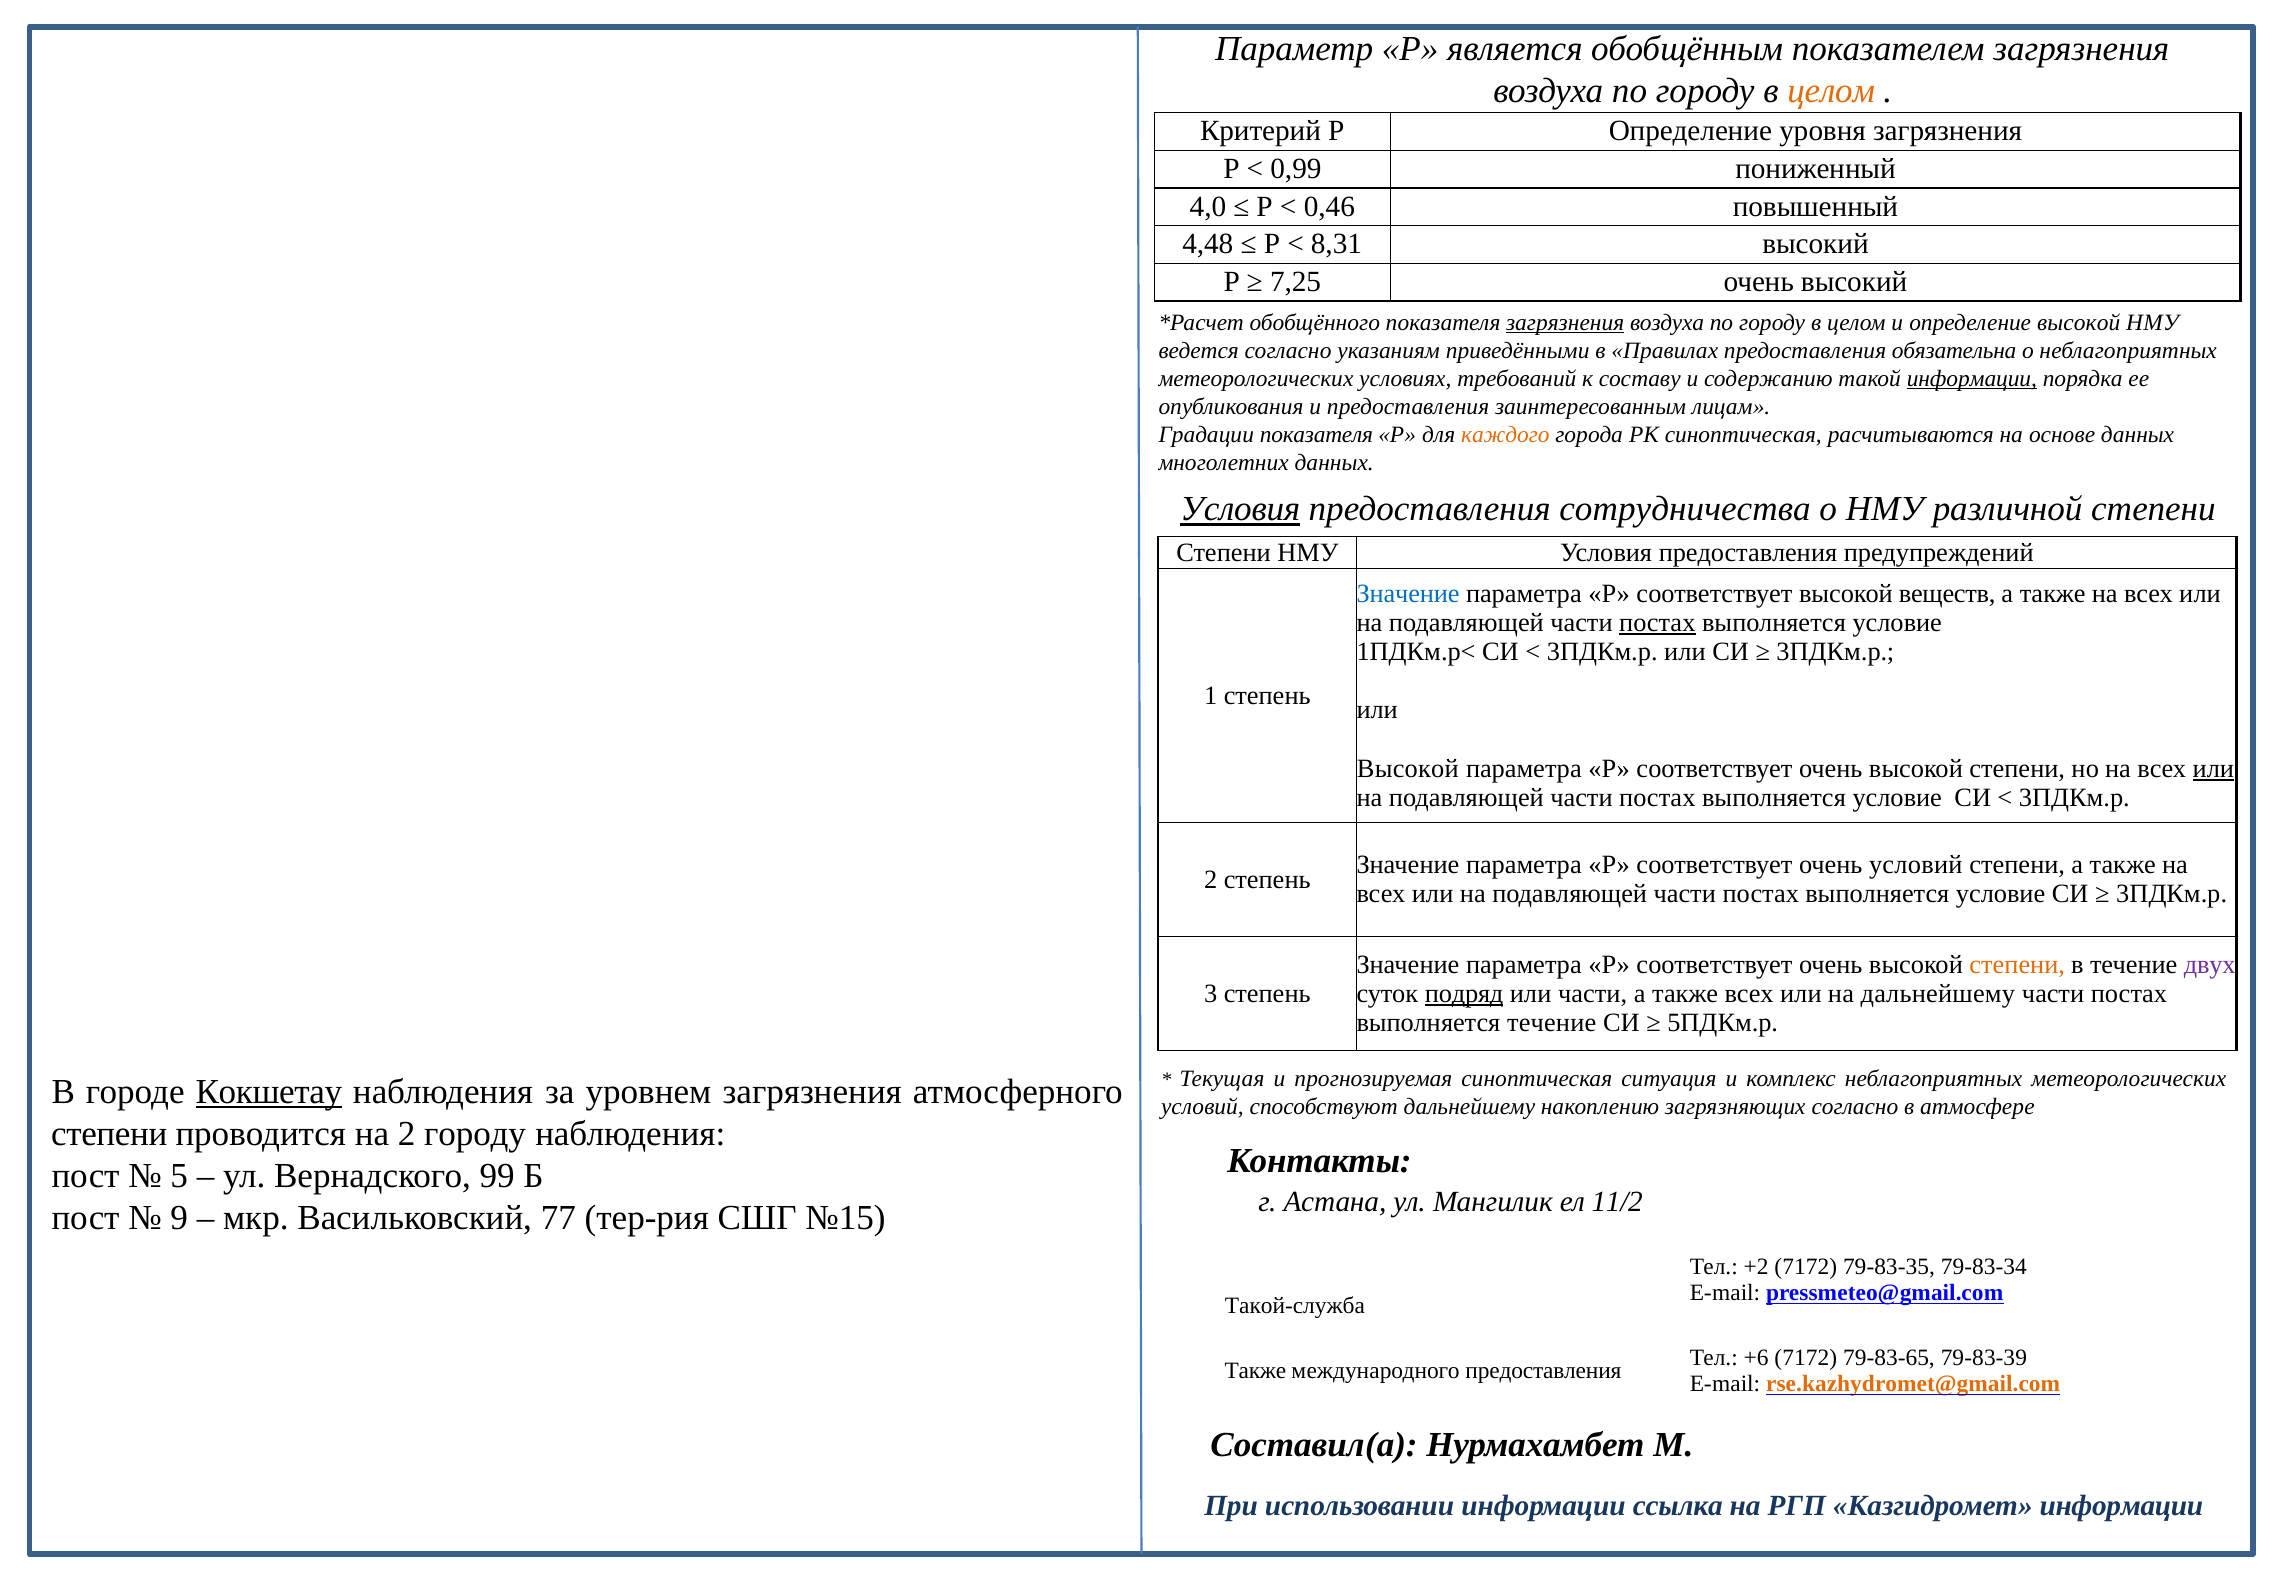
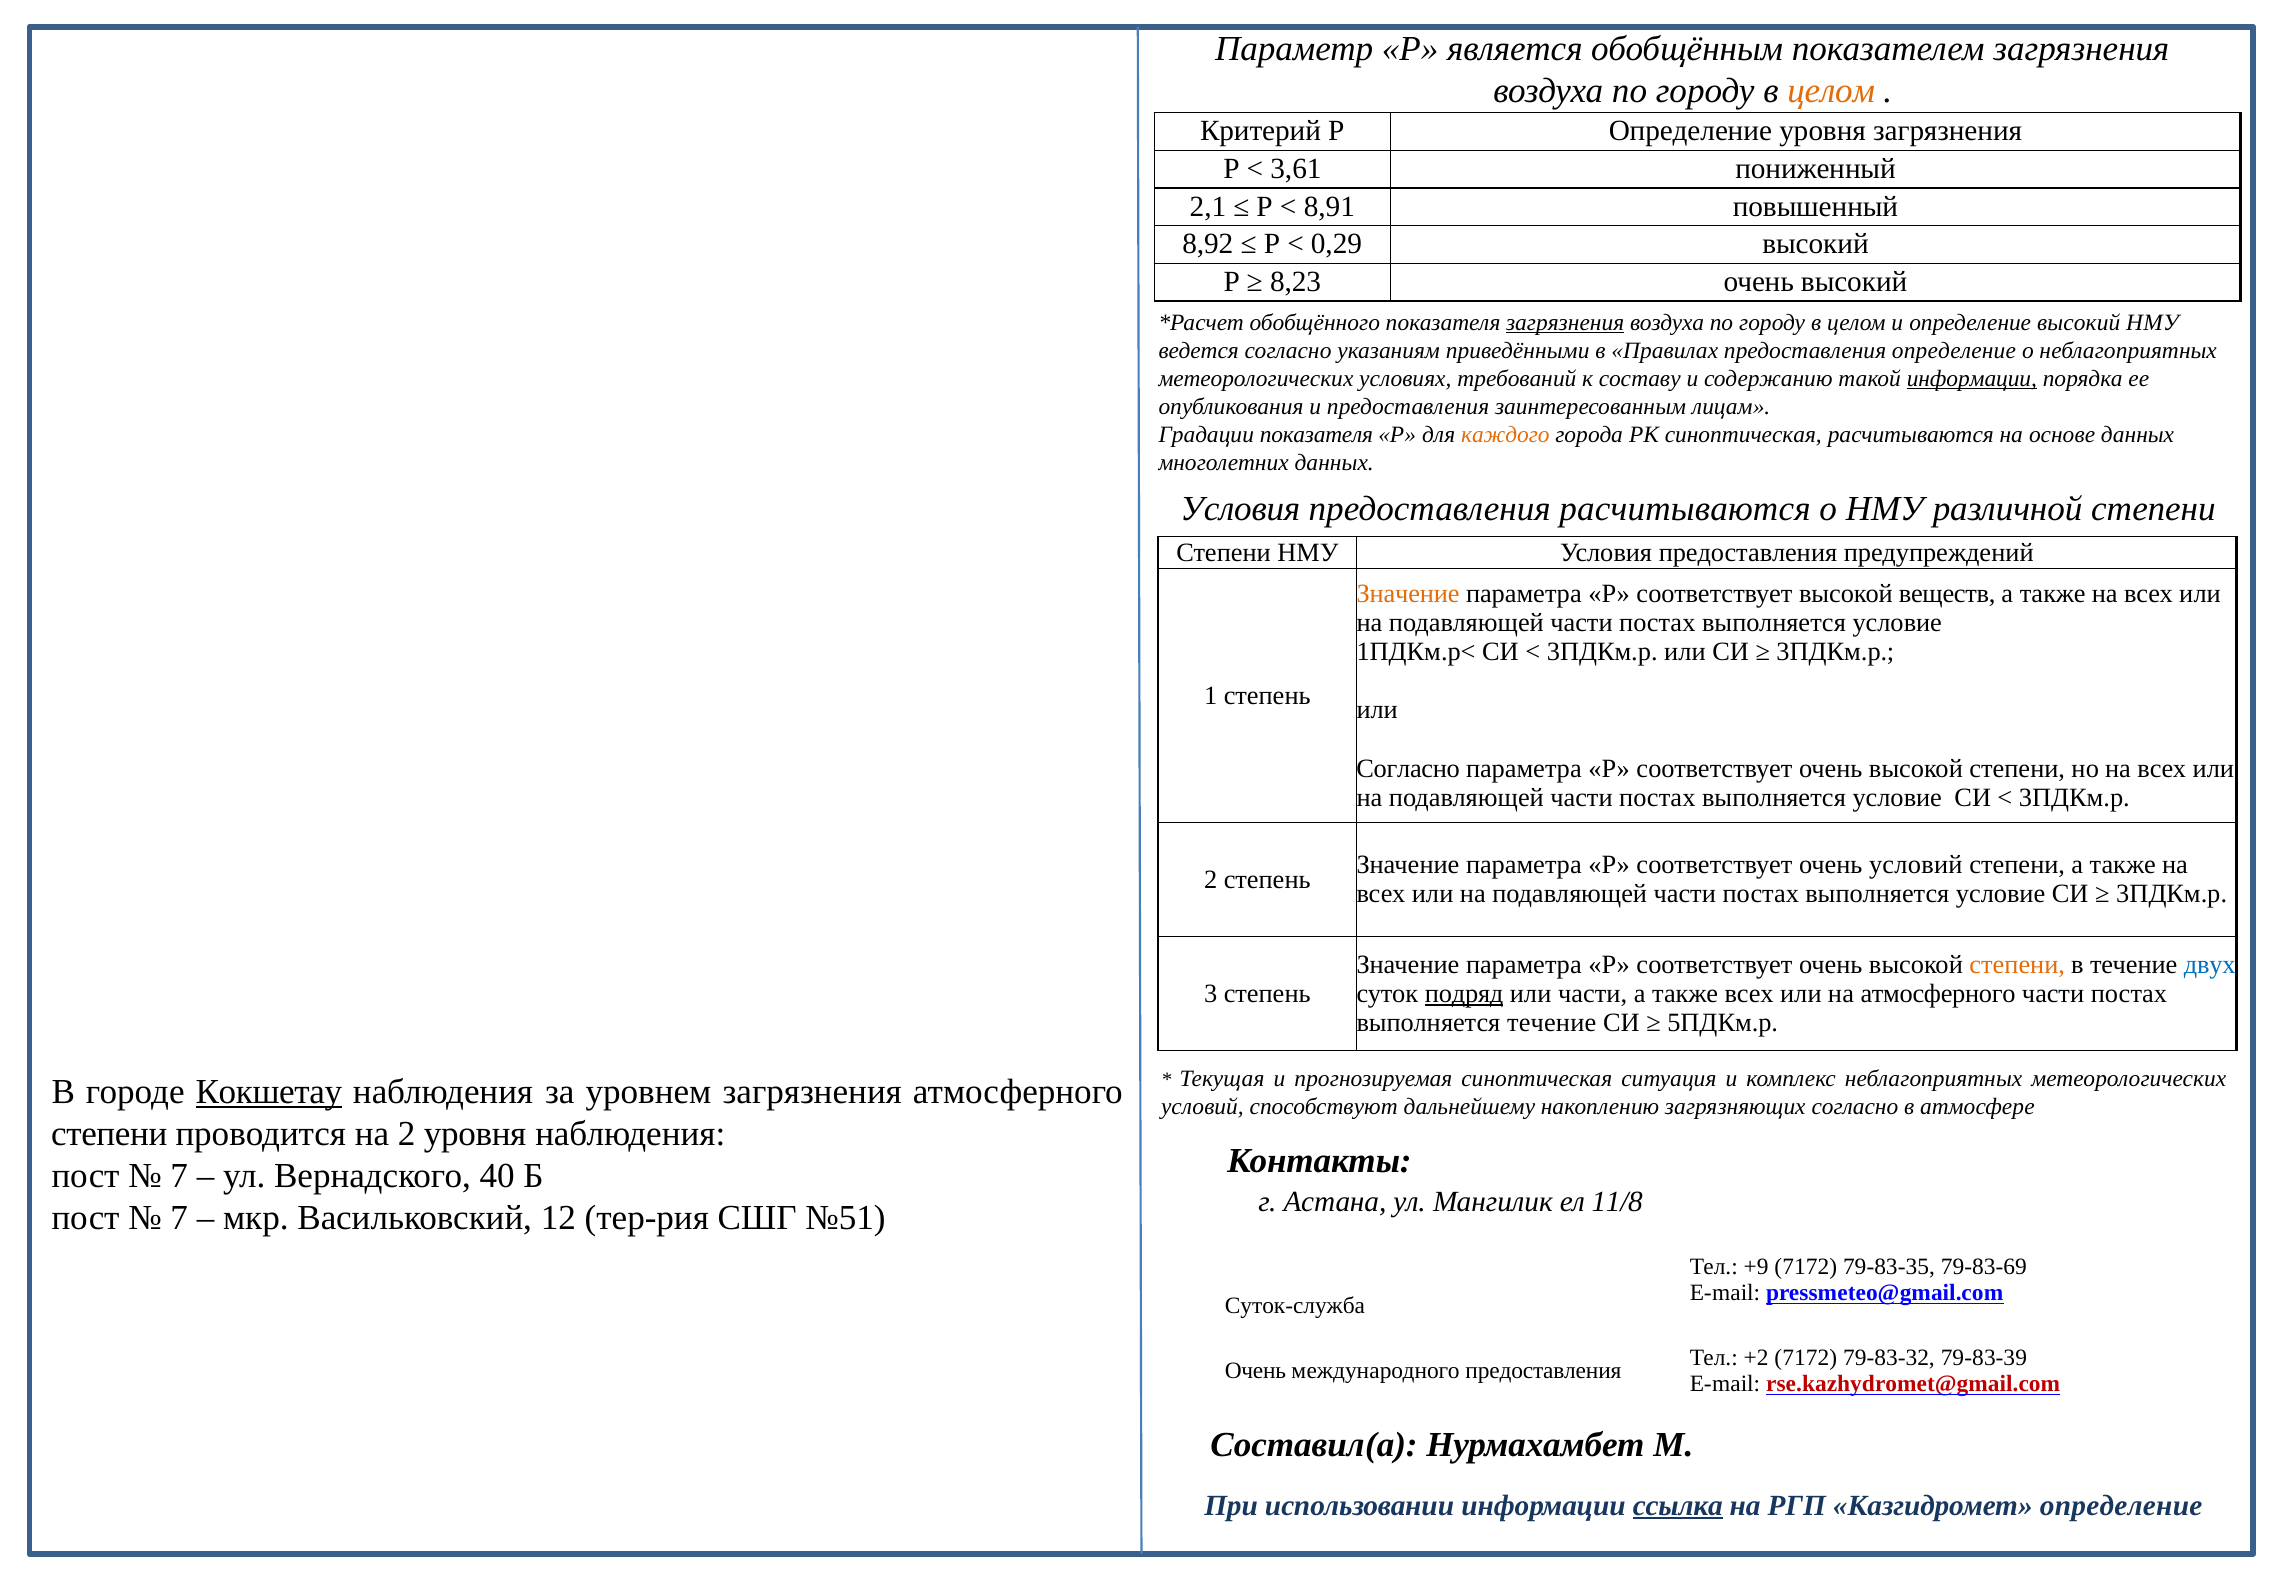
0,99: 0,99 -> 3,61
4,0: 4,0 -> 2,1
0,46: 0,46 -> 8,91
4,48: 4,48 -> 8,92
8,31: 8,31 -> 0,29
7,25: 7,25 -> 8,23
определение высокой: высокой -> высокий
предоставления обязательна: обязательна -> определение
Условия at (1240, 509) underline: present -> none
предоставления сотрудничества: сотрудничества -> расчитываются
Значение at (1408, 593) colour: blue -> orange
постах at (1657, 622) underline: present -> none
Высокой at (1408, 768): Высокой -> Согласно
или at (2213, 768) underline: present -> none
двух colour: purple -> blue
на дальнейшему: дальнейшему -> атмосферного
2 городу: городу -> уровня
5 at (179, 1176): 5 -> 7
99: 99 -> 40
11/2: 11/2 -> 11/8
9 at (179, 1218): 9 -> 7
77: 77 -> 12
№15: №15 -> №51
+2: +2 -> +9
79-83-34: 79-83-34 -> 79-83-69
Такой-служба: Такой-служба -> Суток-служба
+6: +6 -> +2
79-83-65: 79-83-65 -> 79-83-32
Также at (1255, 1371): Также -> Очень
rse.kazhydromet@gmail.com colour: orange -> red
ссылка underline: none -> present
Казгидромет информации: информации -> определение
